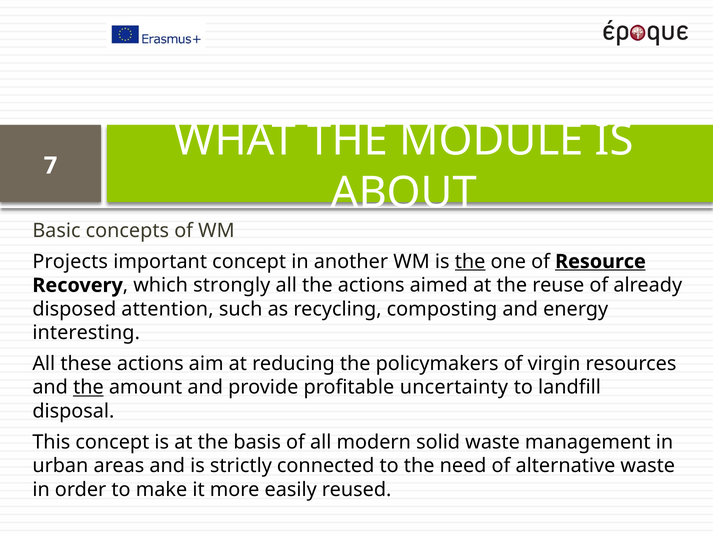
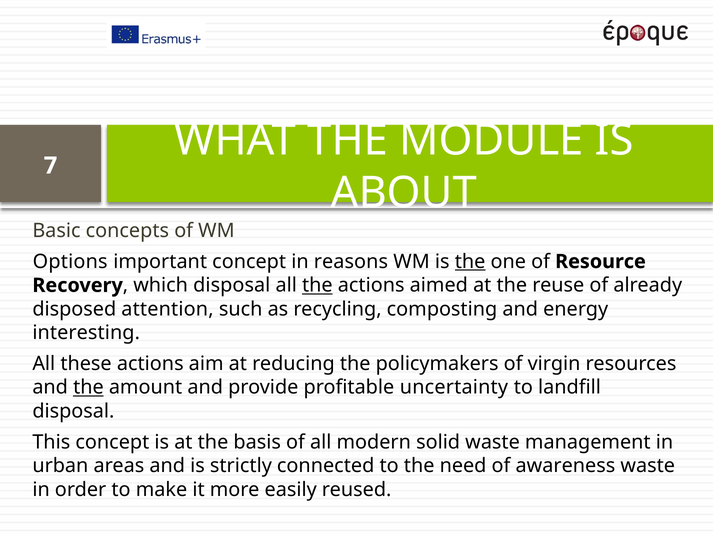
Projects: Projects -> Options
another: another -> reasons
Resource underline: present -> none
which strongly: strongly -> disposal
the at (317, 285) underline: none -> present
alternative: alternative -> awareness
